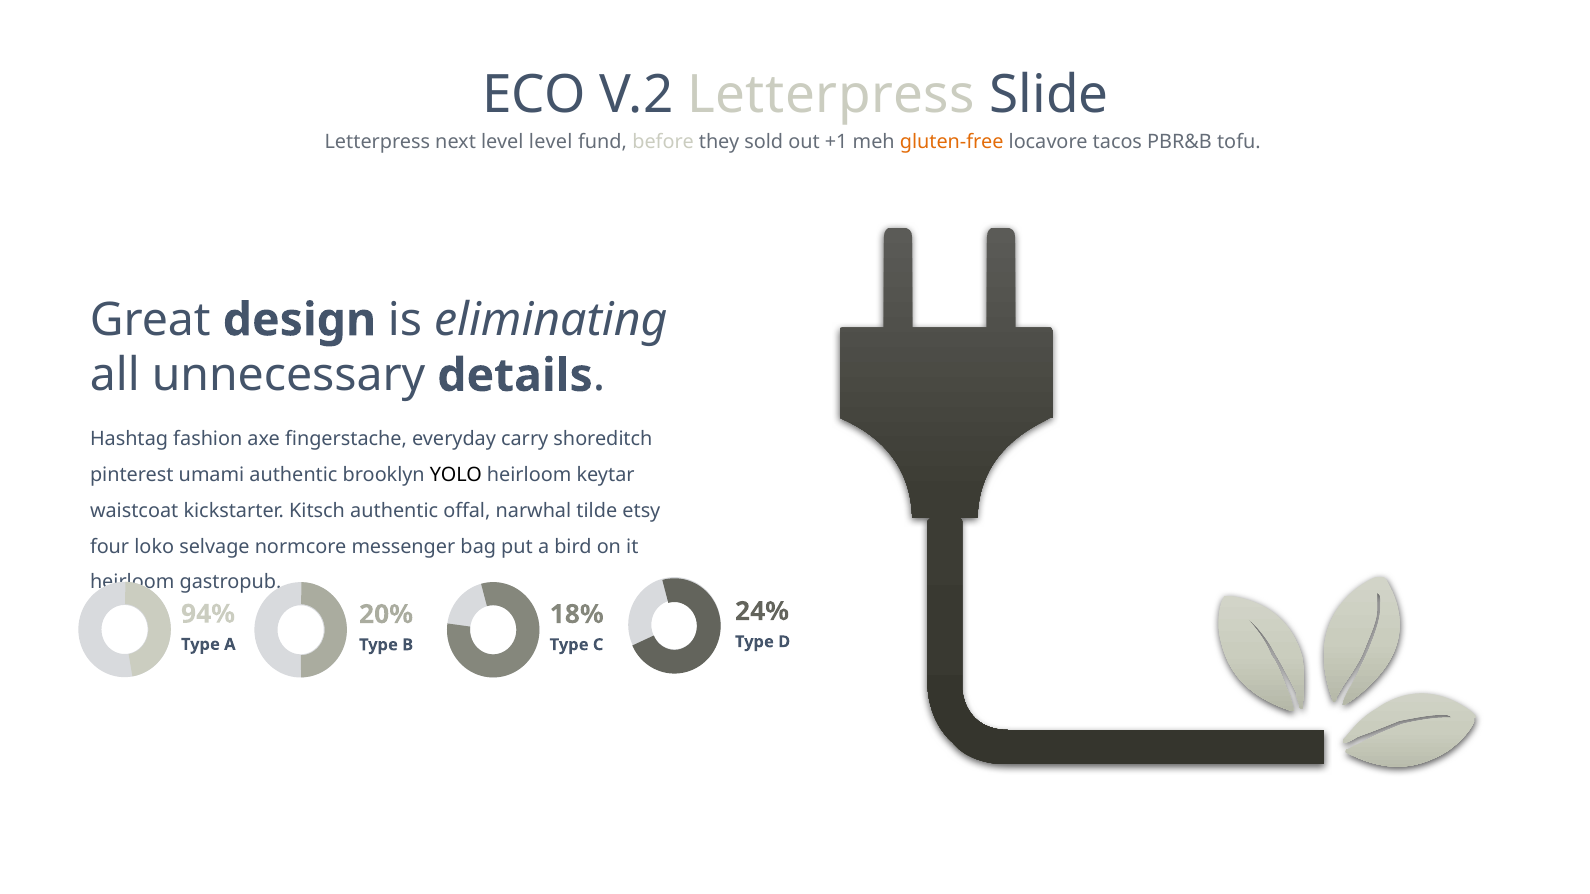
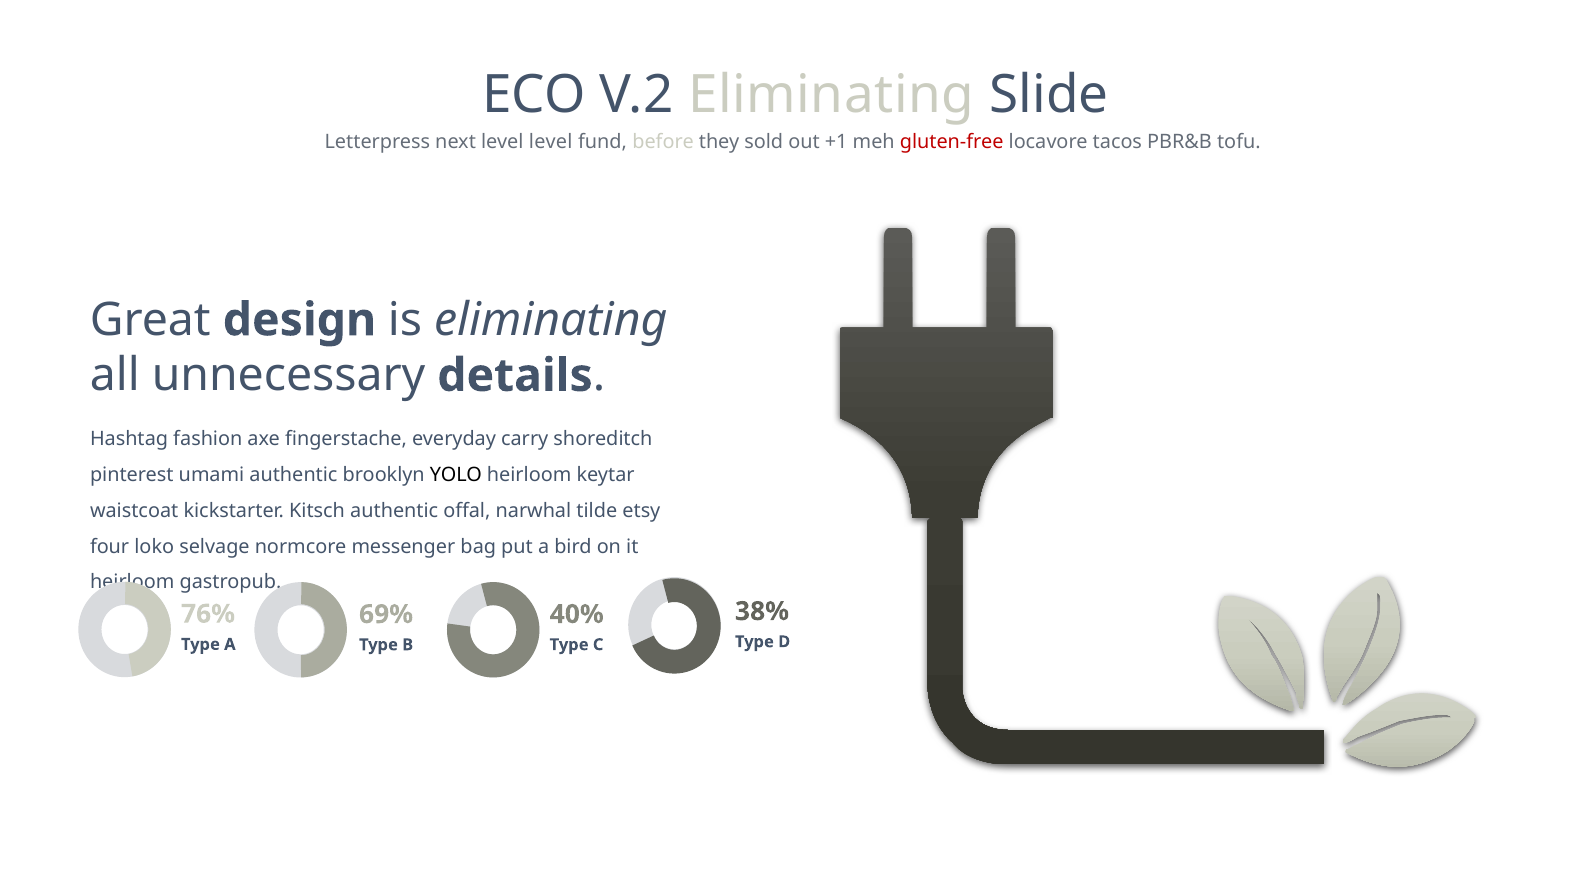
V.2 Letterpress: Letterpress -> Eliminating
gluten-free colour: orange -> red
24%: 24% -> 38%
94%: 94% -> 76%
20%: 20% -> 69%
18%: 18% -> 40%
